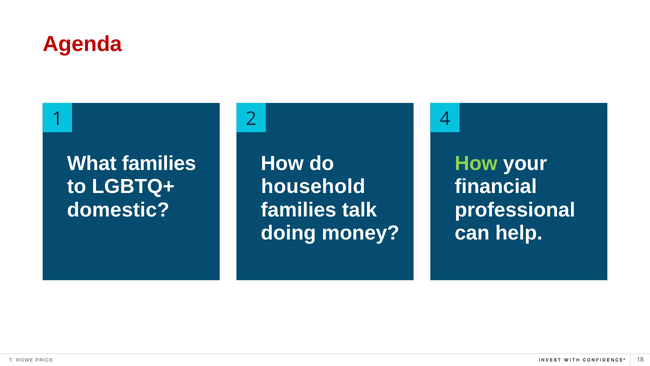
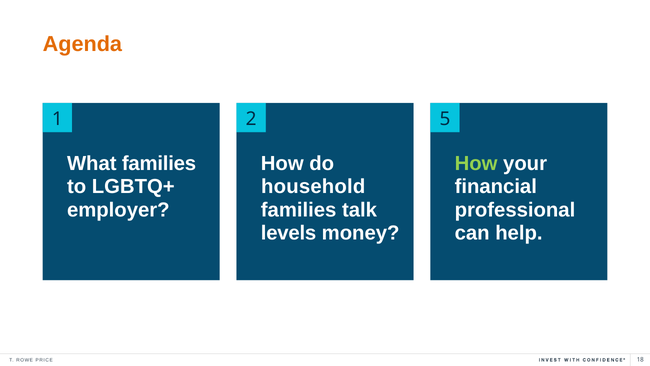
Agenda colour: red -> orange
4: 4 -> 5
domestic: domestic -> employer
doing: doing -> levels
